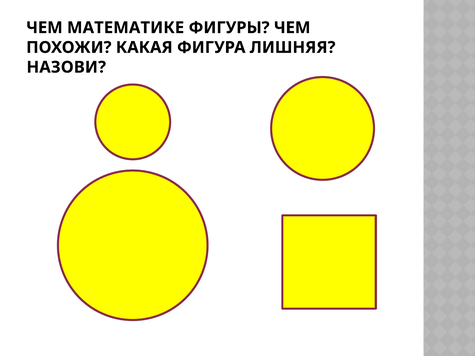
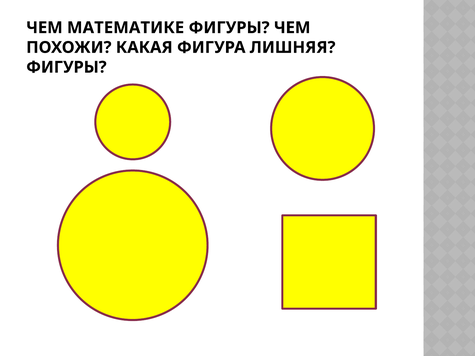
НАЗОВИ at (66, 67): НАЗОВИ -> ФИГУРЫ
